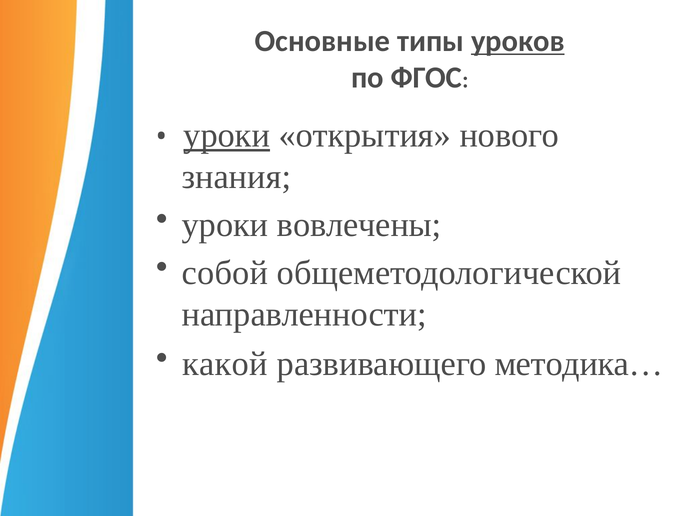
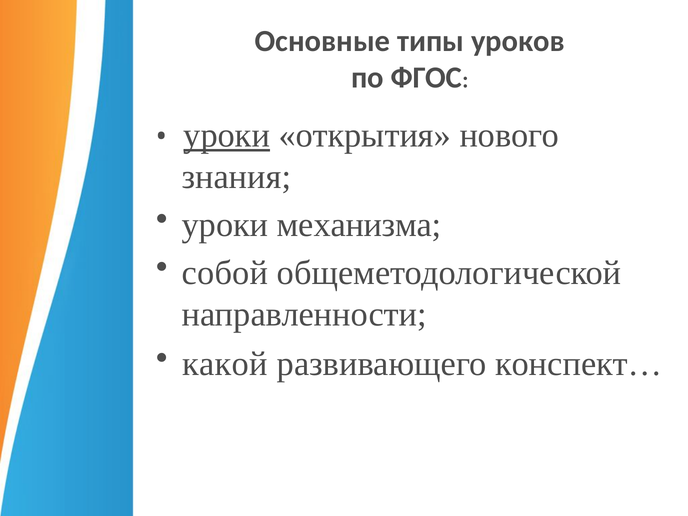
уроков underline: present -> none
вовлечены: вовлечены -> механизма
методика…: методика… -> конспект…
